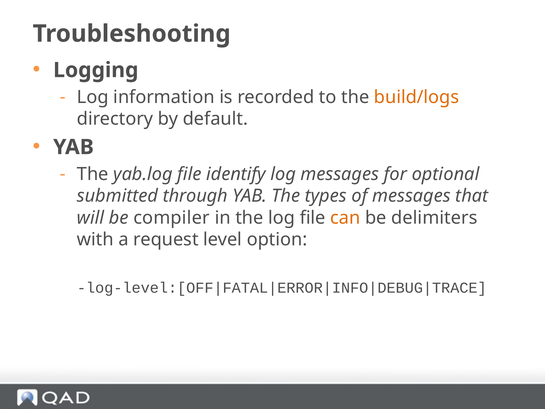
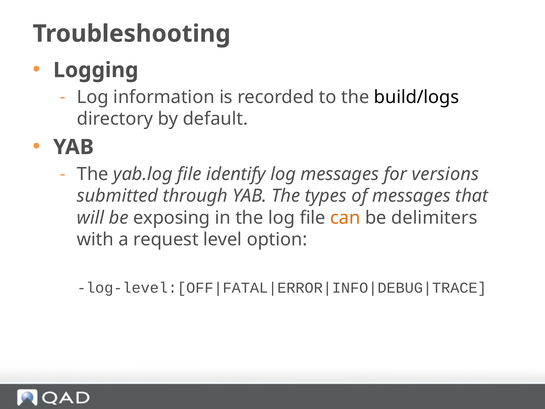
build/logs colour: orange -> black
optional: optional -> versions
compiler: compiler -> exposing
